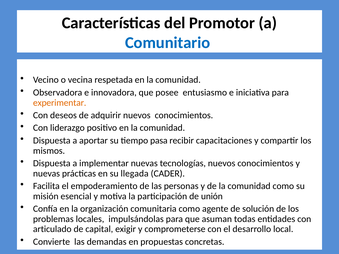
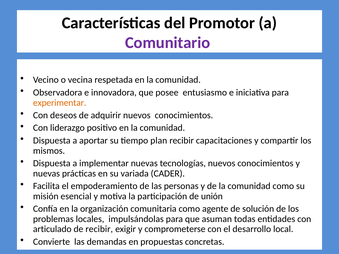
Comunitario colour: blue -> purple
pasa: pasa -> plan
llegada: llegada -> variada
de capital: capital -> recibir
